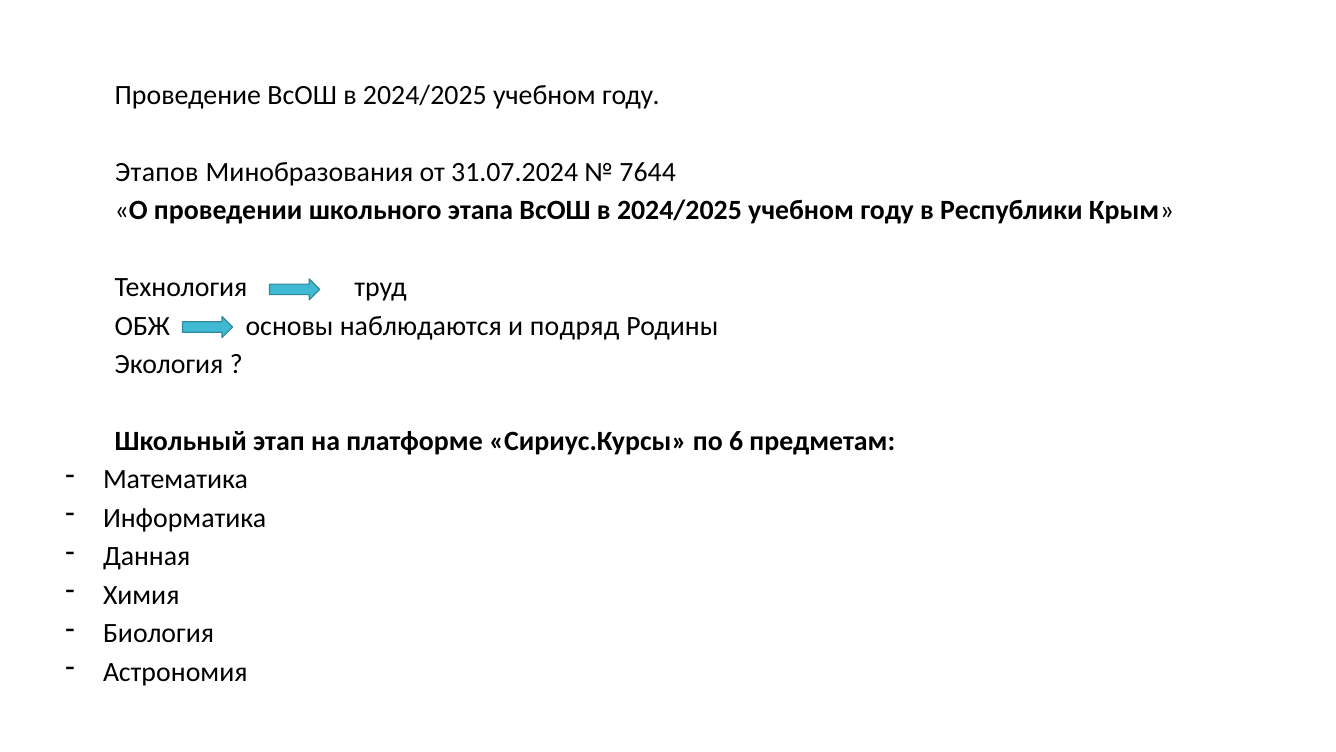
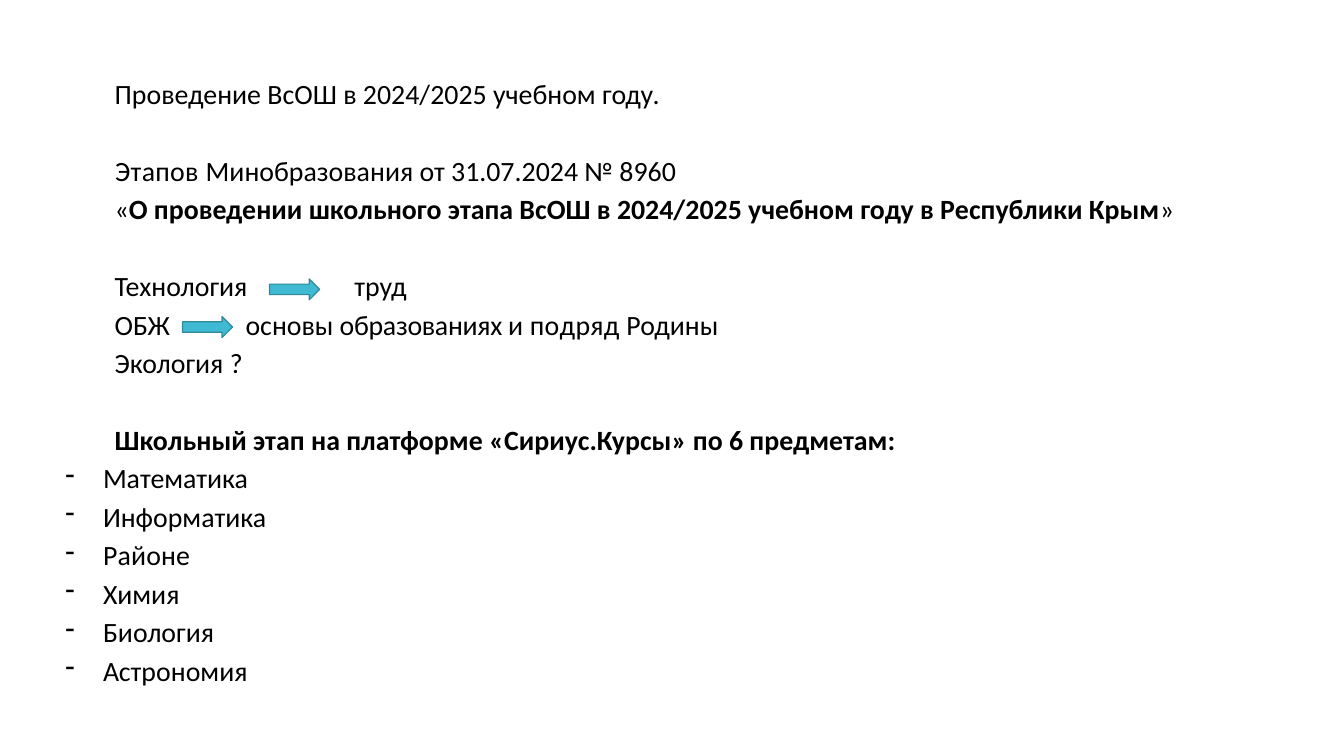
7644: 7644 -> 8960
наблюдаются: наблюдаются -> образованиях
Данная: Данная -> Районе
